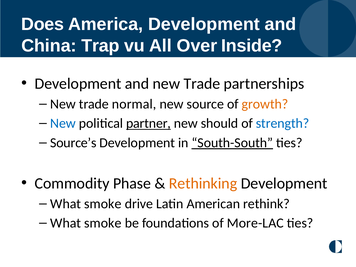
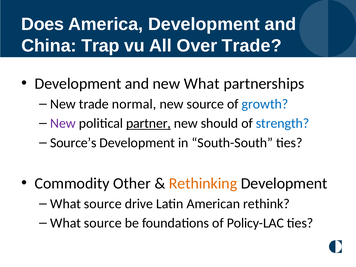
Over Inside: Inside -> Trade
and new Trade: Trade -> What
growth colour: orange -> blue
New at (63, 123) colour: blue -> purple
South-South underline: present -> none
Phase: Phase -> Other
smoke at (103, 204): smoke -> source
smoke at (103, 223): smoke -> source
More-LAC: More-LAC -> Policy-LAC
